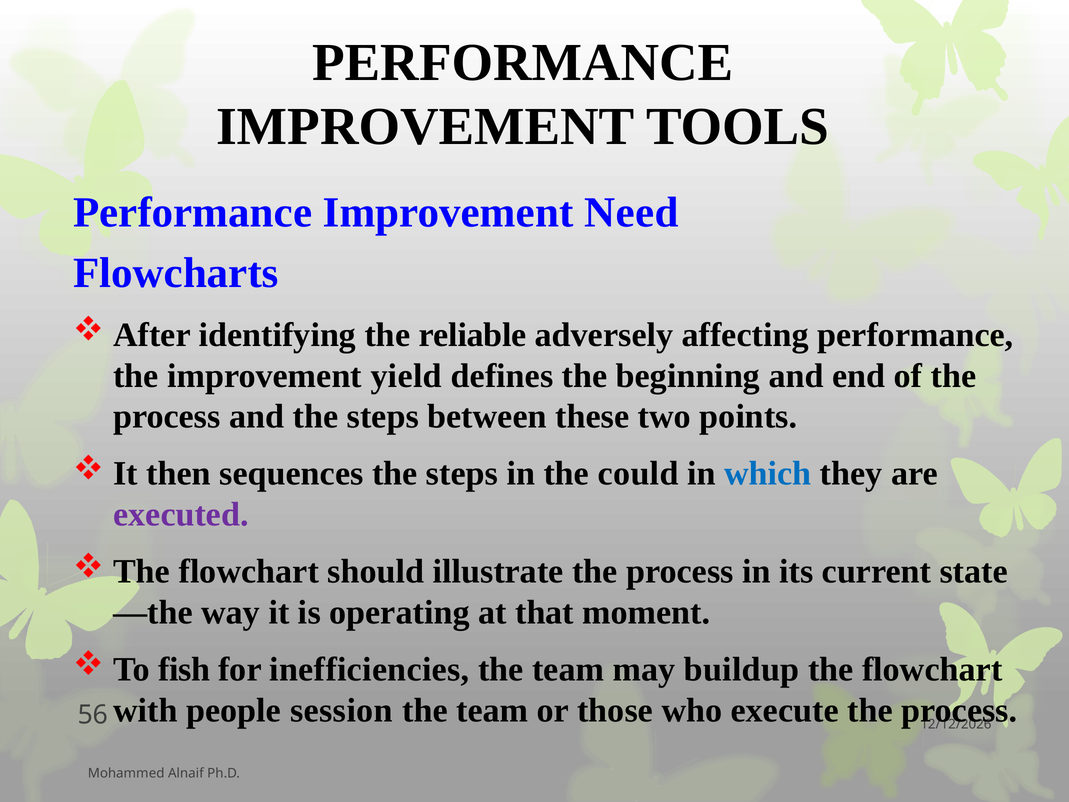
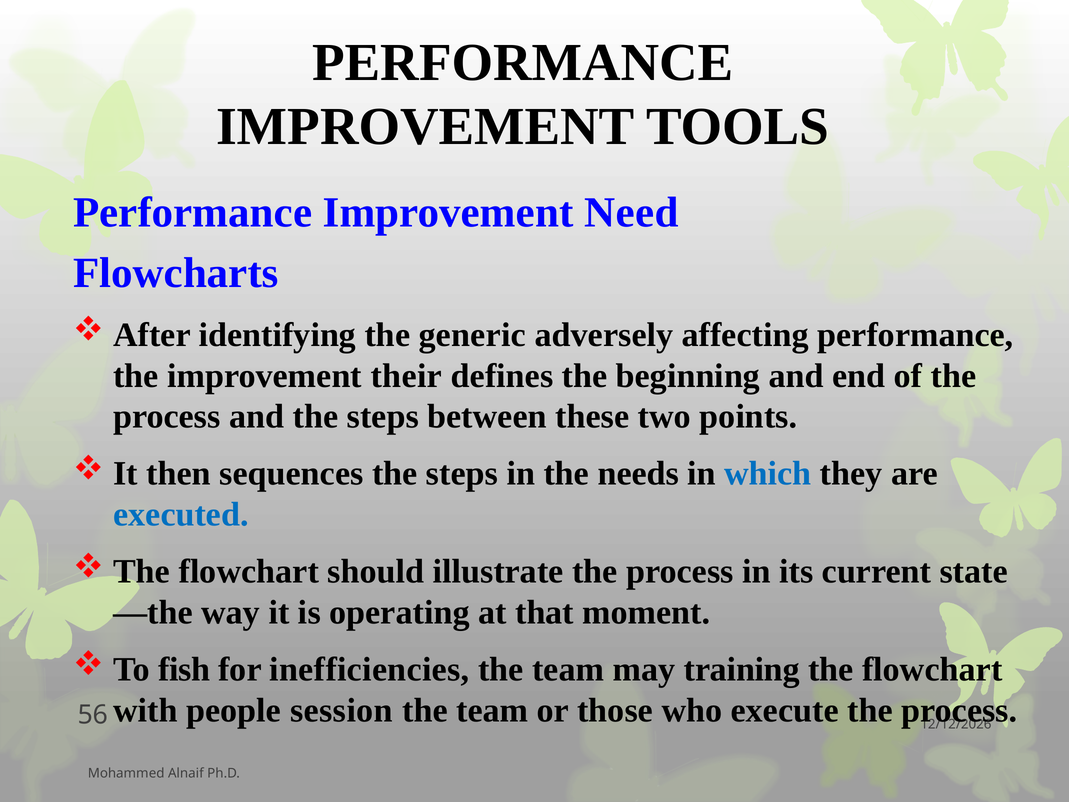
reliable: reliable -> generic
yield: yield -> their
could: could -> needs
executed colour: purple -> blue
buildup: buildup -> training
